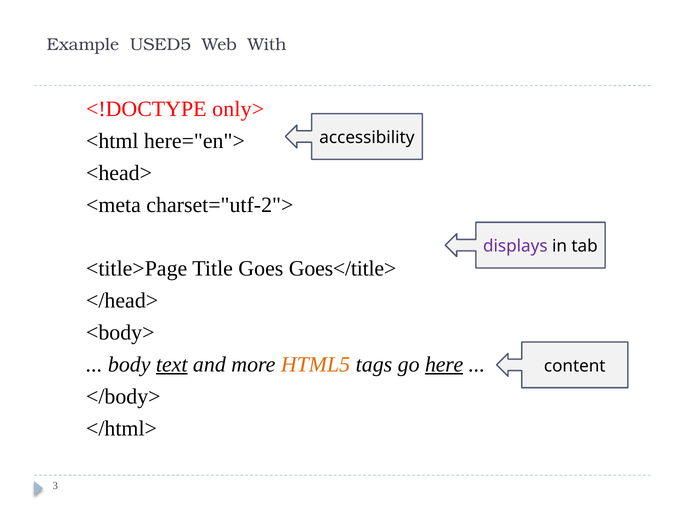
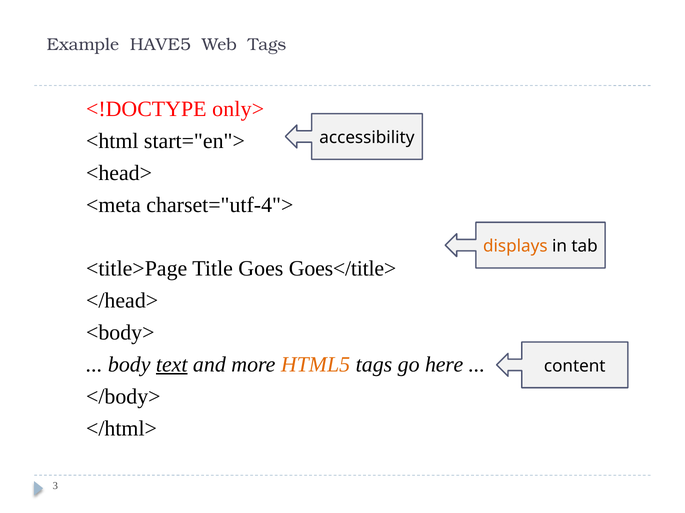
USED5: USED5 -> HAVE5
Web With: With -> Tags
here="en">: here="en"> -> start="en">
charset="utf-2">: charset="utf-2"> -> charset="utf-4">
displays colour: purple -> orange
here underline: present -> none
